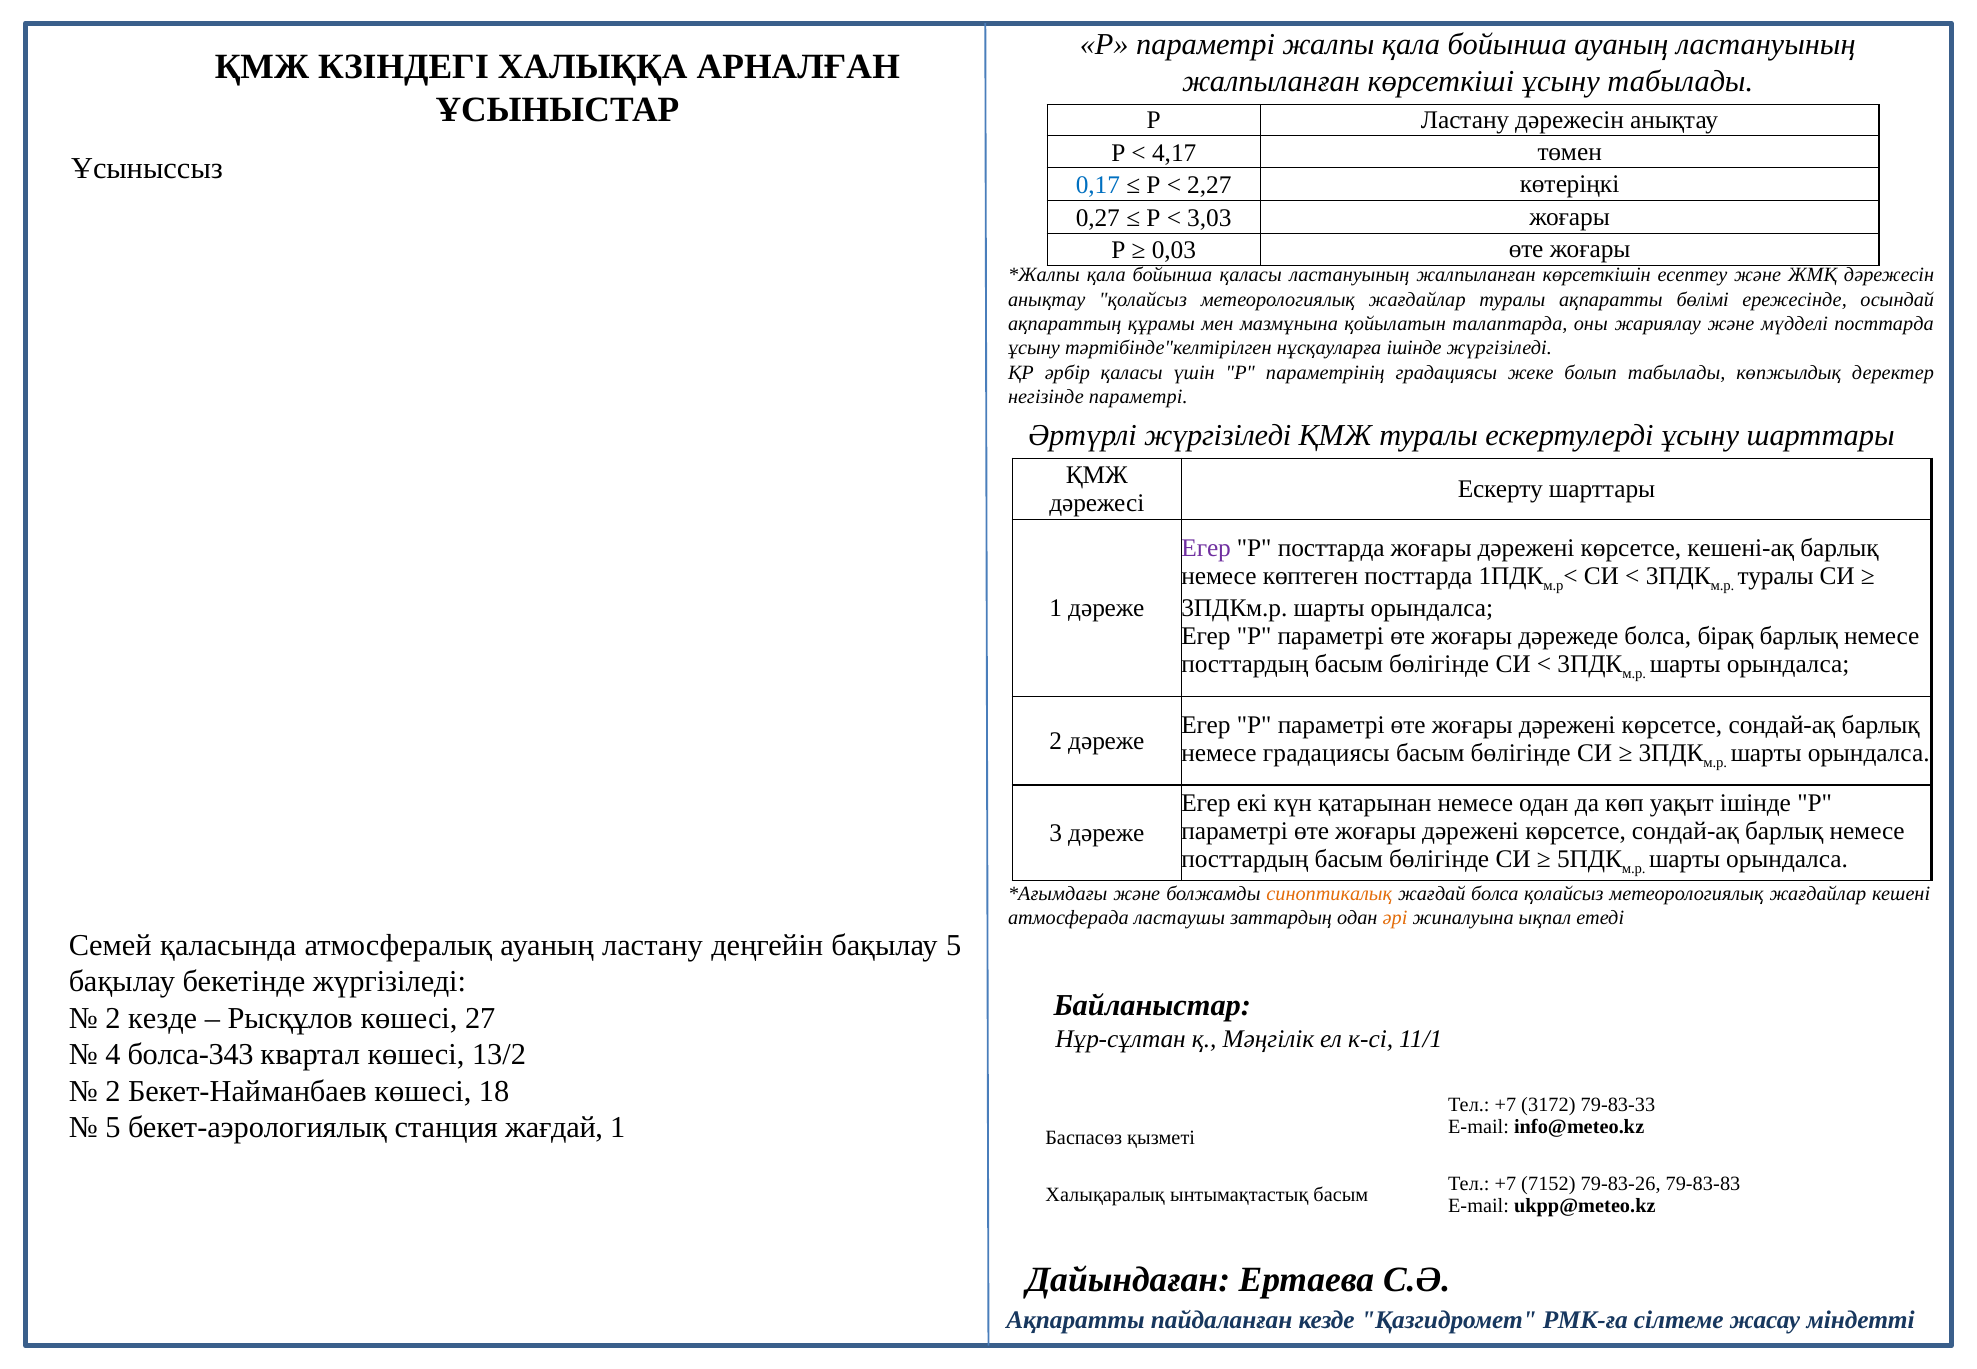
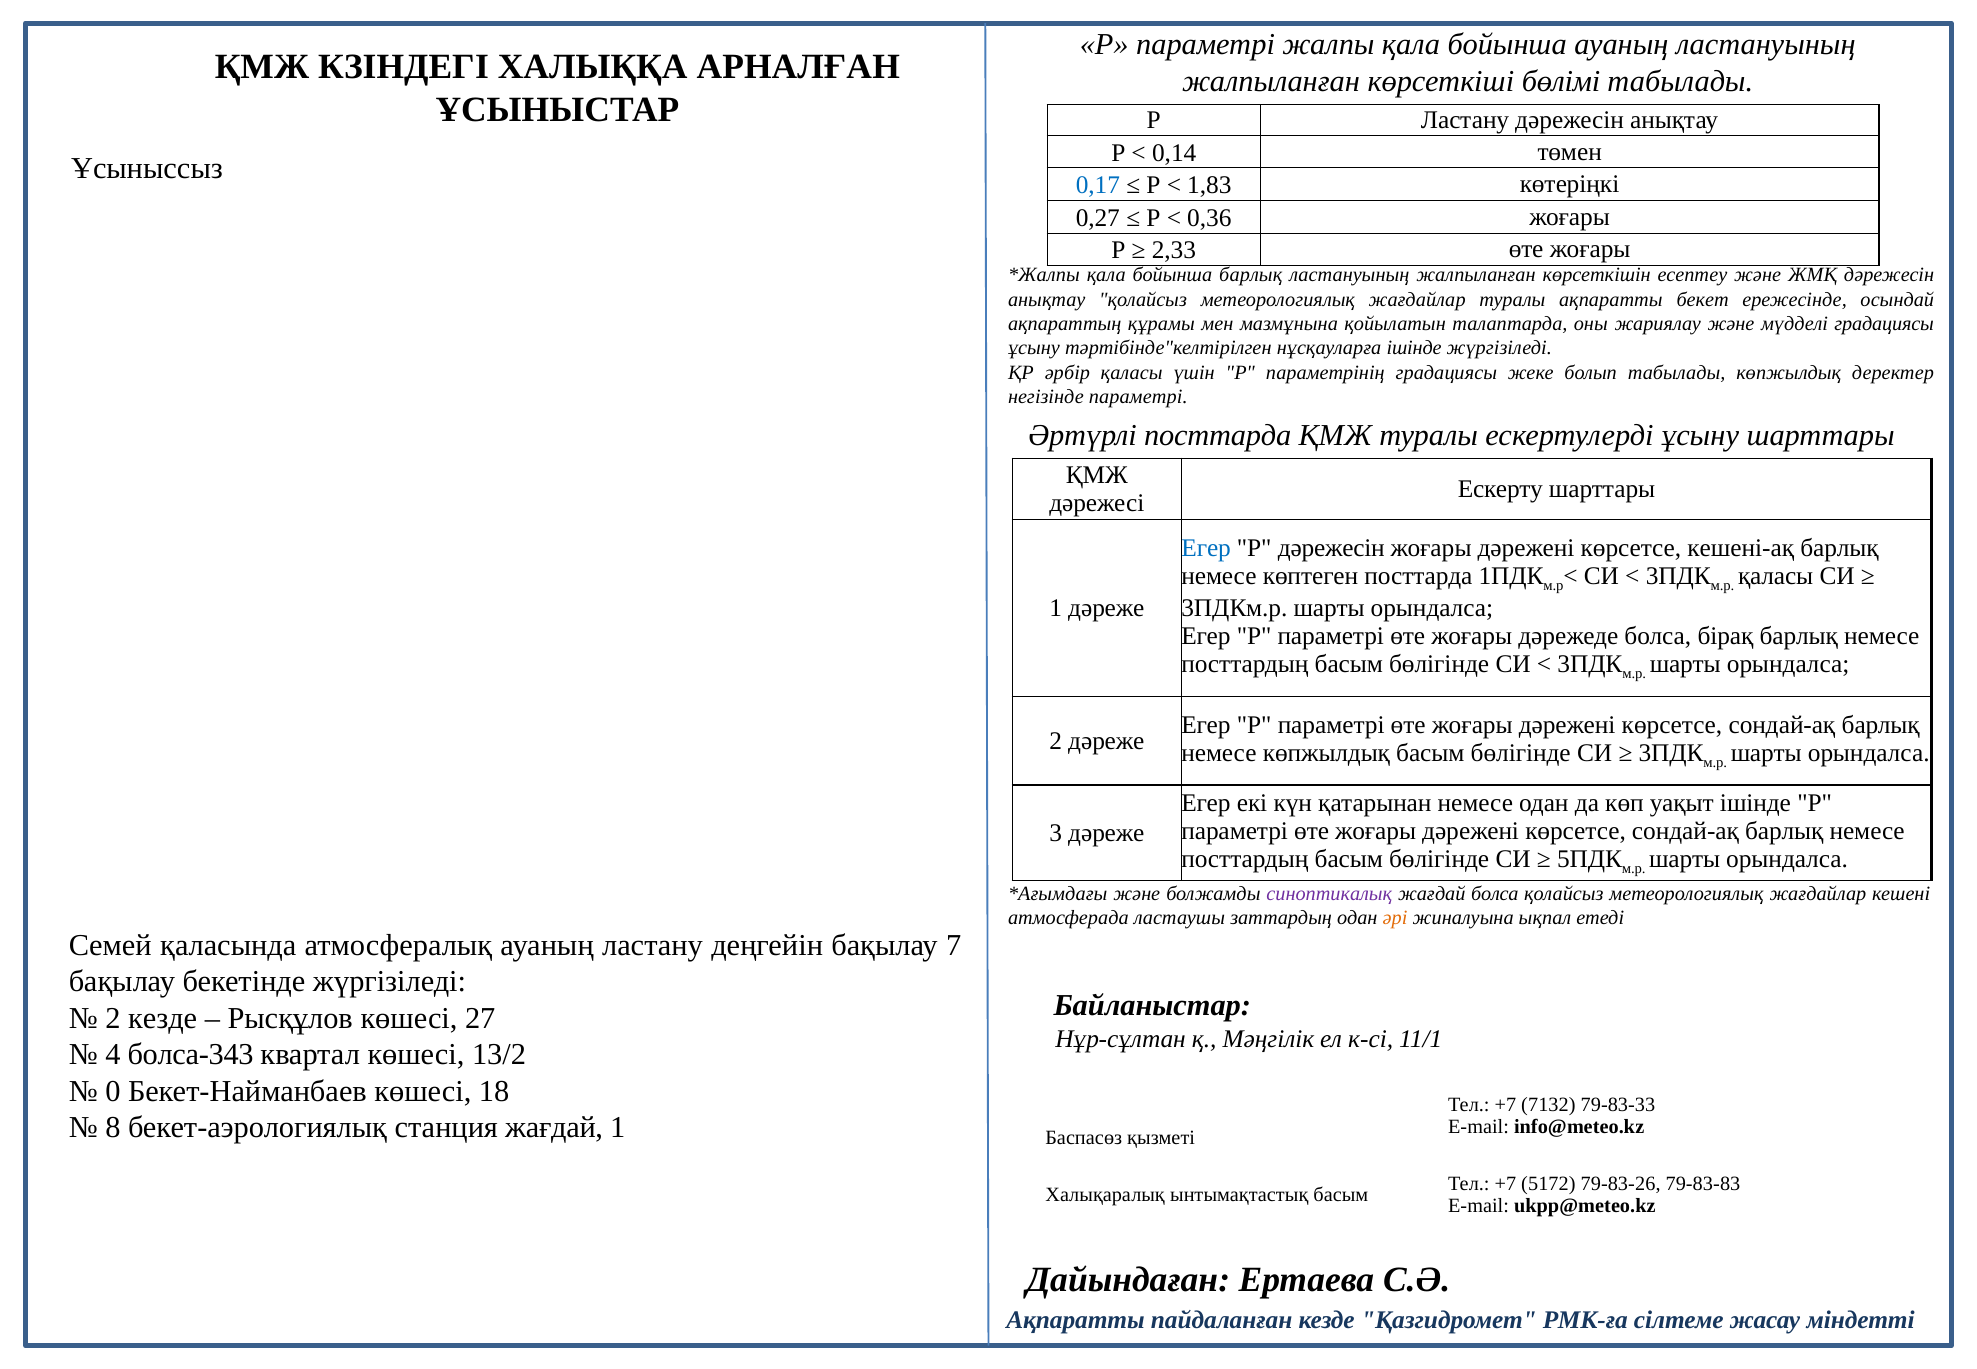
көрсеткіші ұсыну: ұсыну -> бөлімі
4,17: 4,17 -> 0,14
2,27: 2,27 -> 1,83
3,03: 3,03 -> 0,36
0,03: 0,03 -> 2,33
бойынша қаласы: қаласы -> барлық
бөлімі: бөлімі -> бекет
мүдделі посттарда: посттарда -> градациясы
Әртүрлі жүргізіледі: жүргізіледі -> посттарда
Егер at (1206, 548) colour: purple -> blue
Р посттарда: посттарда -> дәрежесін
туралы at (1776, 576): туралы -> қаласы
немесе градациясы: градациясы -> көпжылдық
синоптикалық colour: orange -> purple
бақылау 5: 5 -> 7
2 at (113, 1091): 2 -> 0
3172: 3172 -> 7132
5 at (113, 1127): 5 -> 8
7152: 7152 -> 5172
